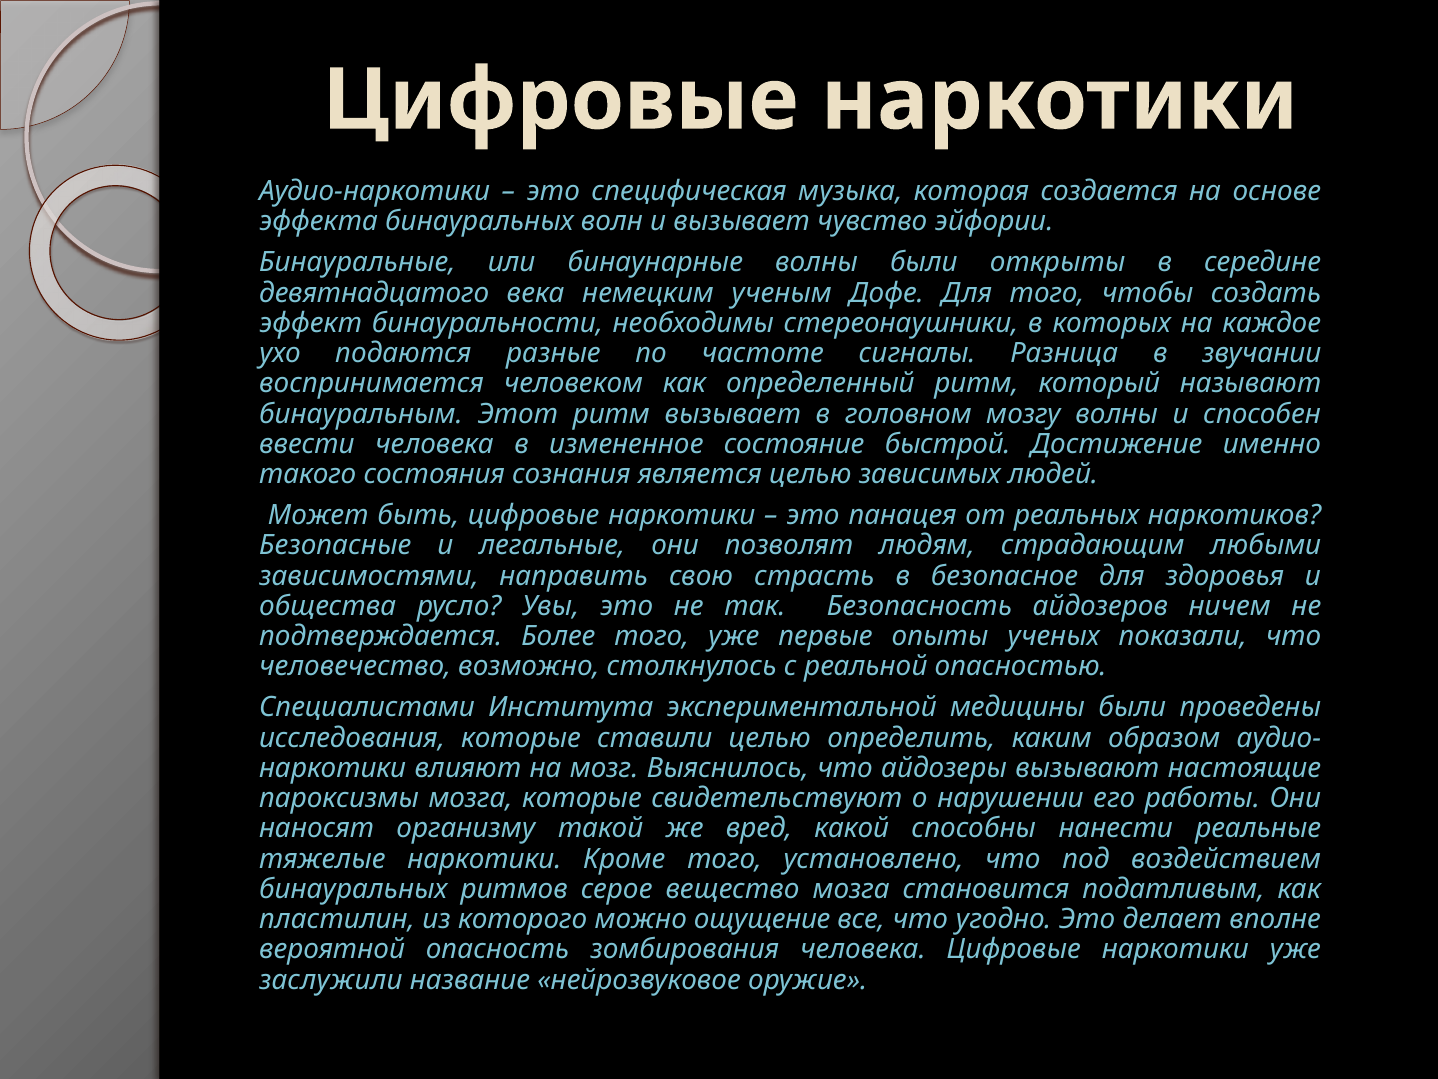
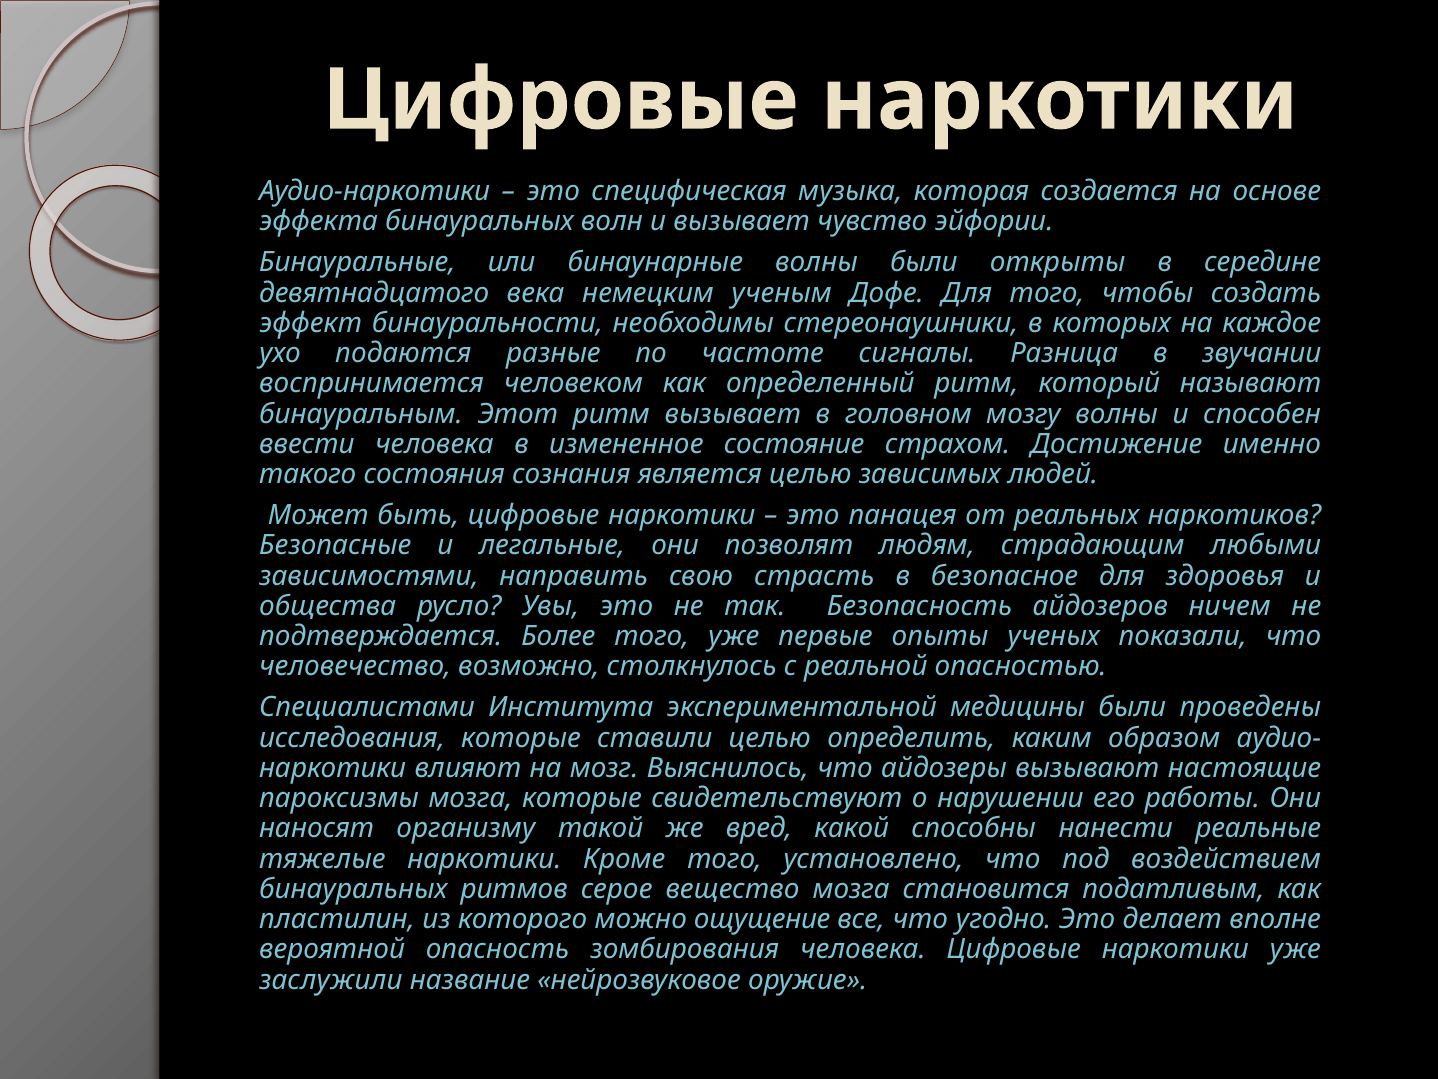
быстрой: быстрой -> страхом
